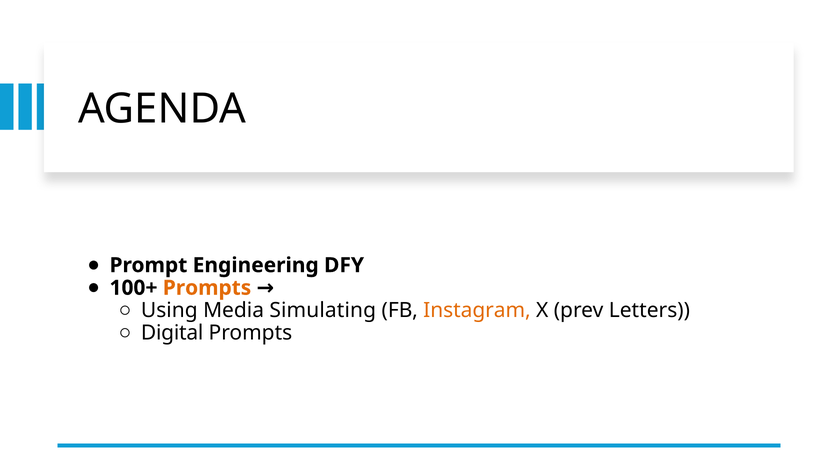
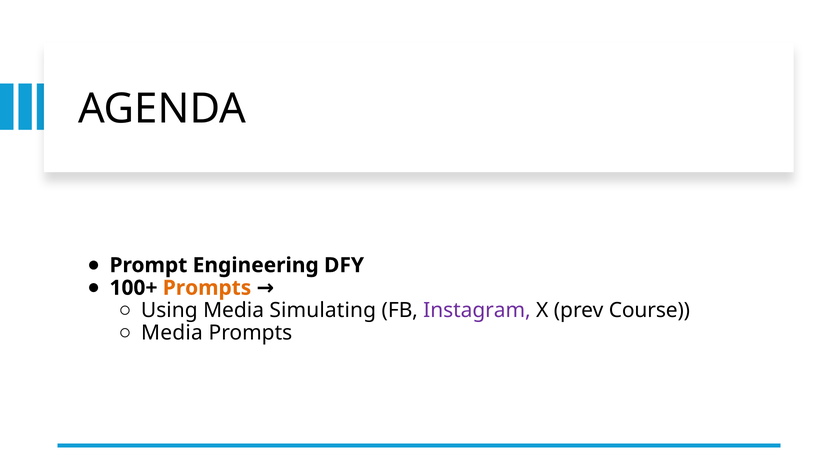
Instagram colour: orange -> purple
Letters: Letters -> Course
Digital at (172, 333): Digital -> Media
